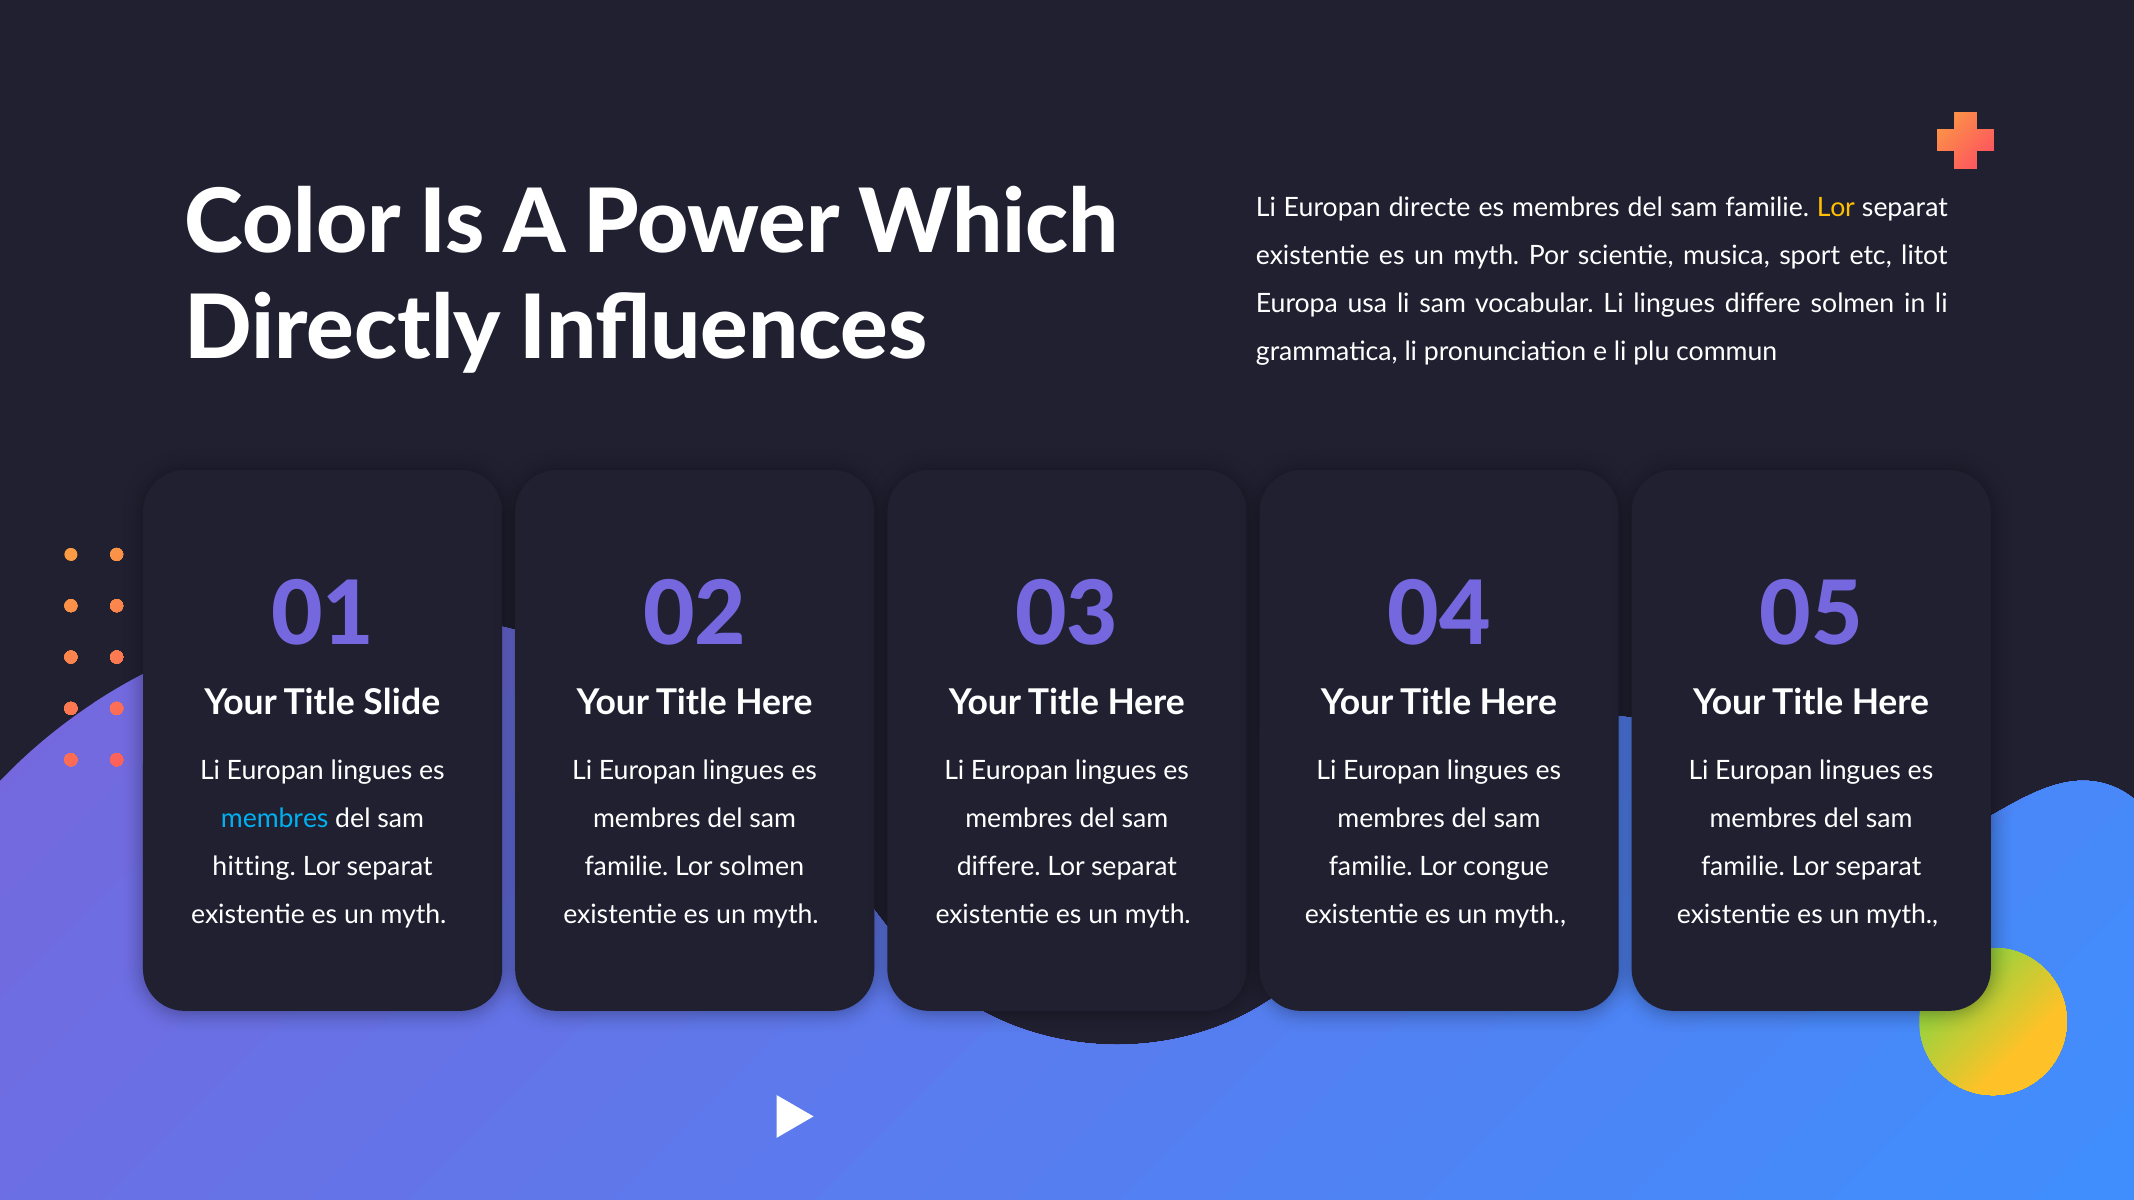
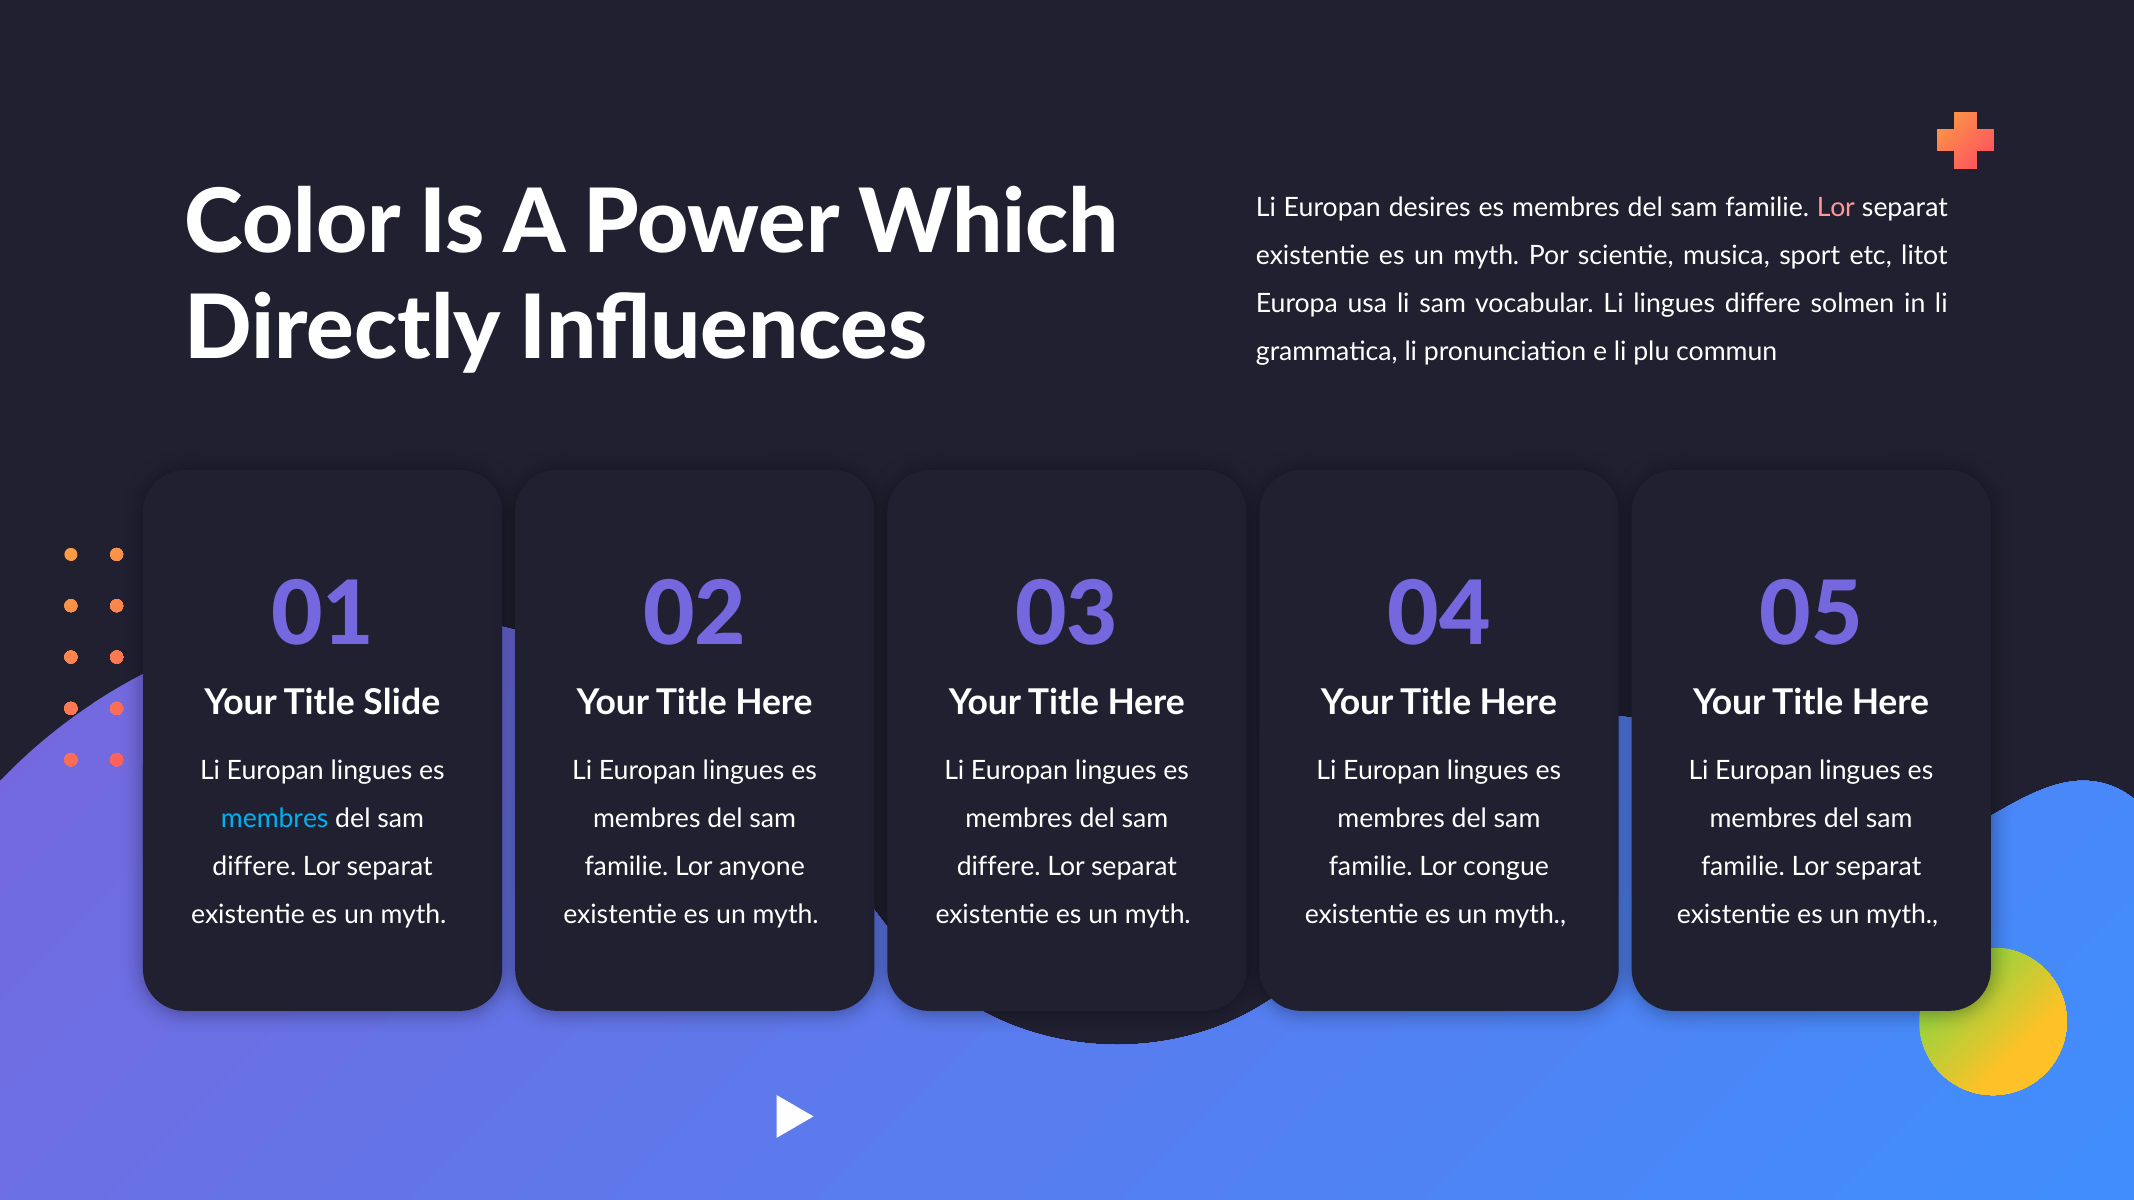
directe: directe -> desires
Lor at (1836, 208) colour: yellow -> pink
hitting at (254, 867): hitting -> differe
Lor solmen: solmen -> anyone
